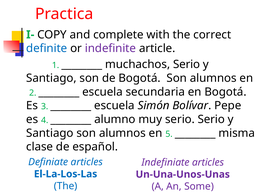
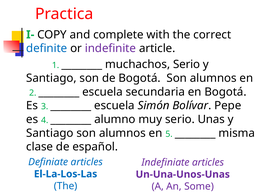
serio Serio: Serio -> Unas
